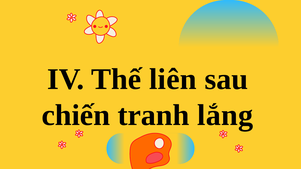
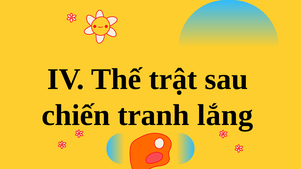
liên: liên -> trật
